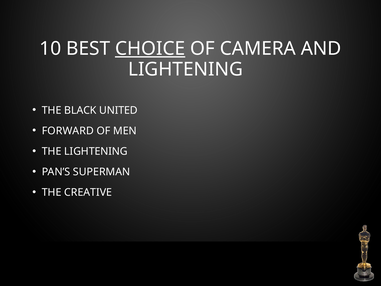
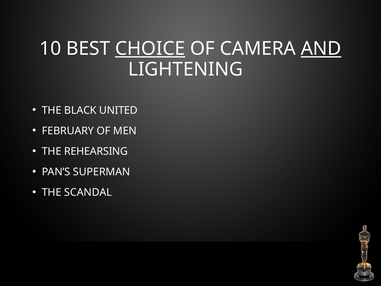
AND underline: none -> present
FORWARD: FORWARD -> FEBRUARY
THE LIGHTENING: LIGHTENING -> REHEARSING
CREATIVE: CREATIVE -> SCANDAL
